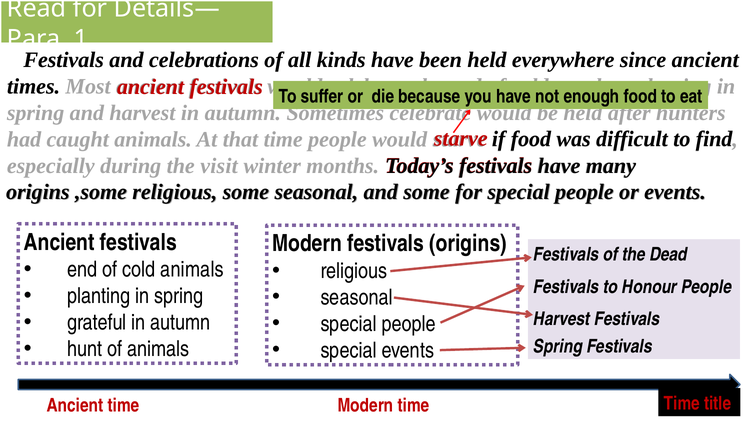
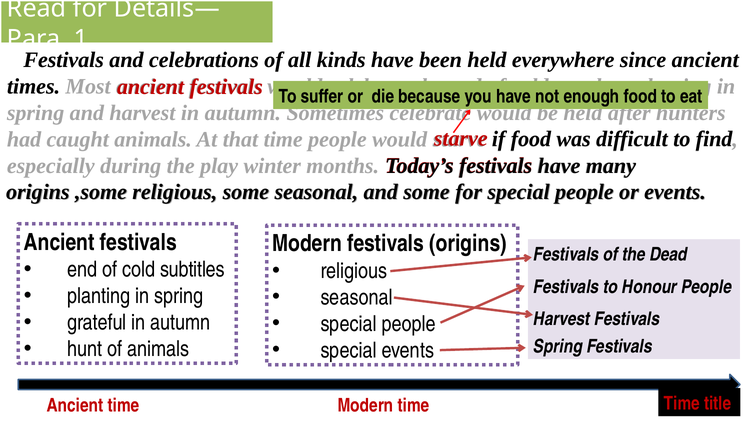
visit: visit -> play
cold animals: animals -> subtitles
